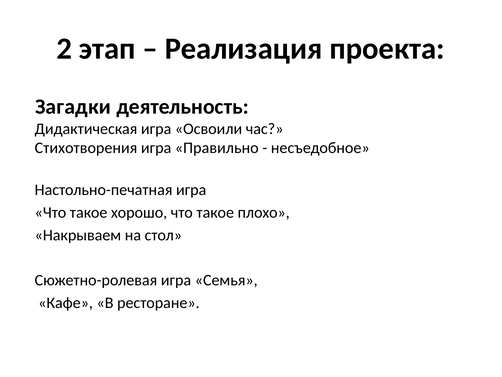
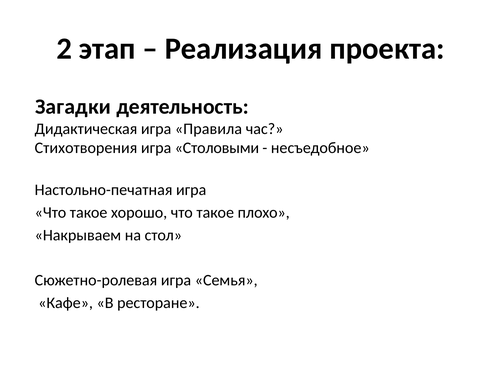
Освоили: Освоили -> Правила
Правильно: Правильно -> Столовыми
